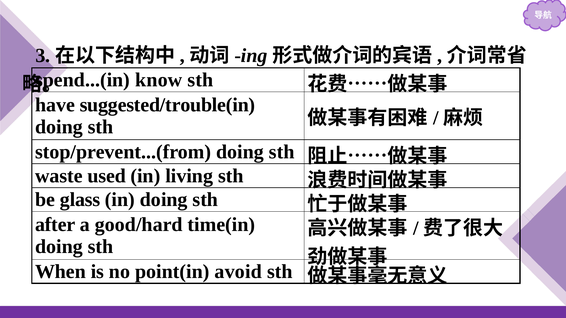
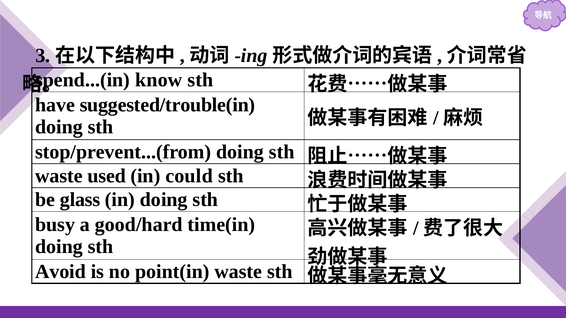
living: living -> could
after: after -> busy
When: When -> Avoid
point(in avoid: avoid -> waste
